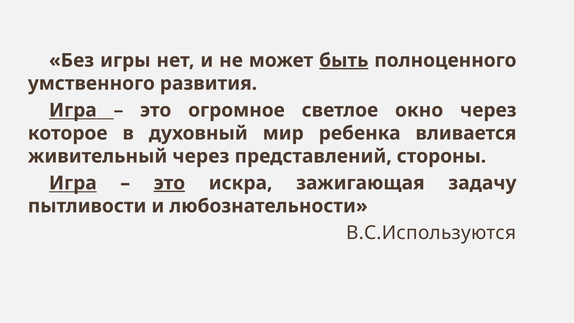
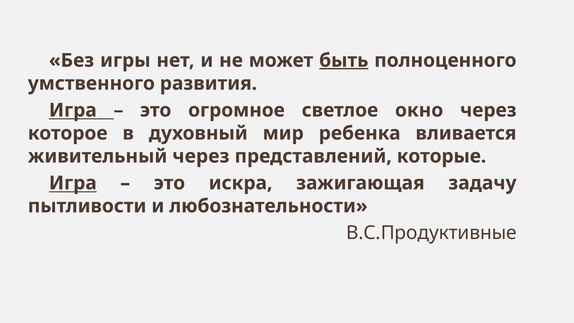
стороны: стороны -> которые
это at (169, 183) underline: present -> none
В.С.Используются: В.С.Используются -> В.С.Продуктивные
